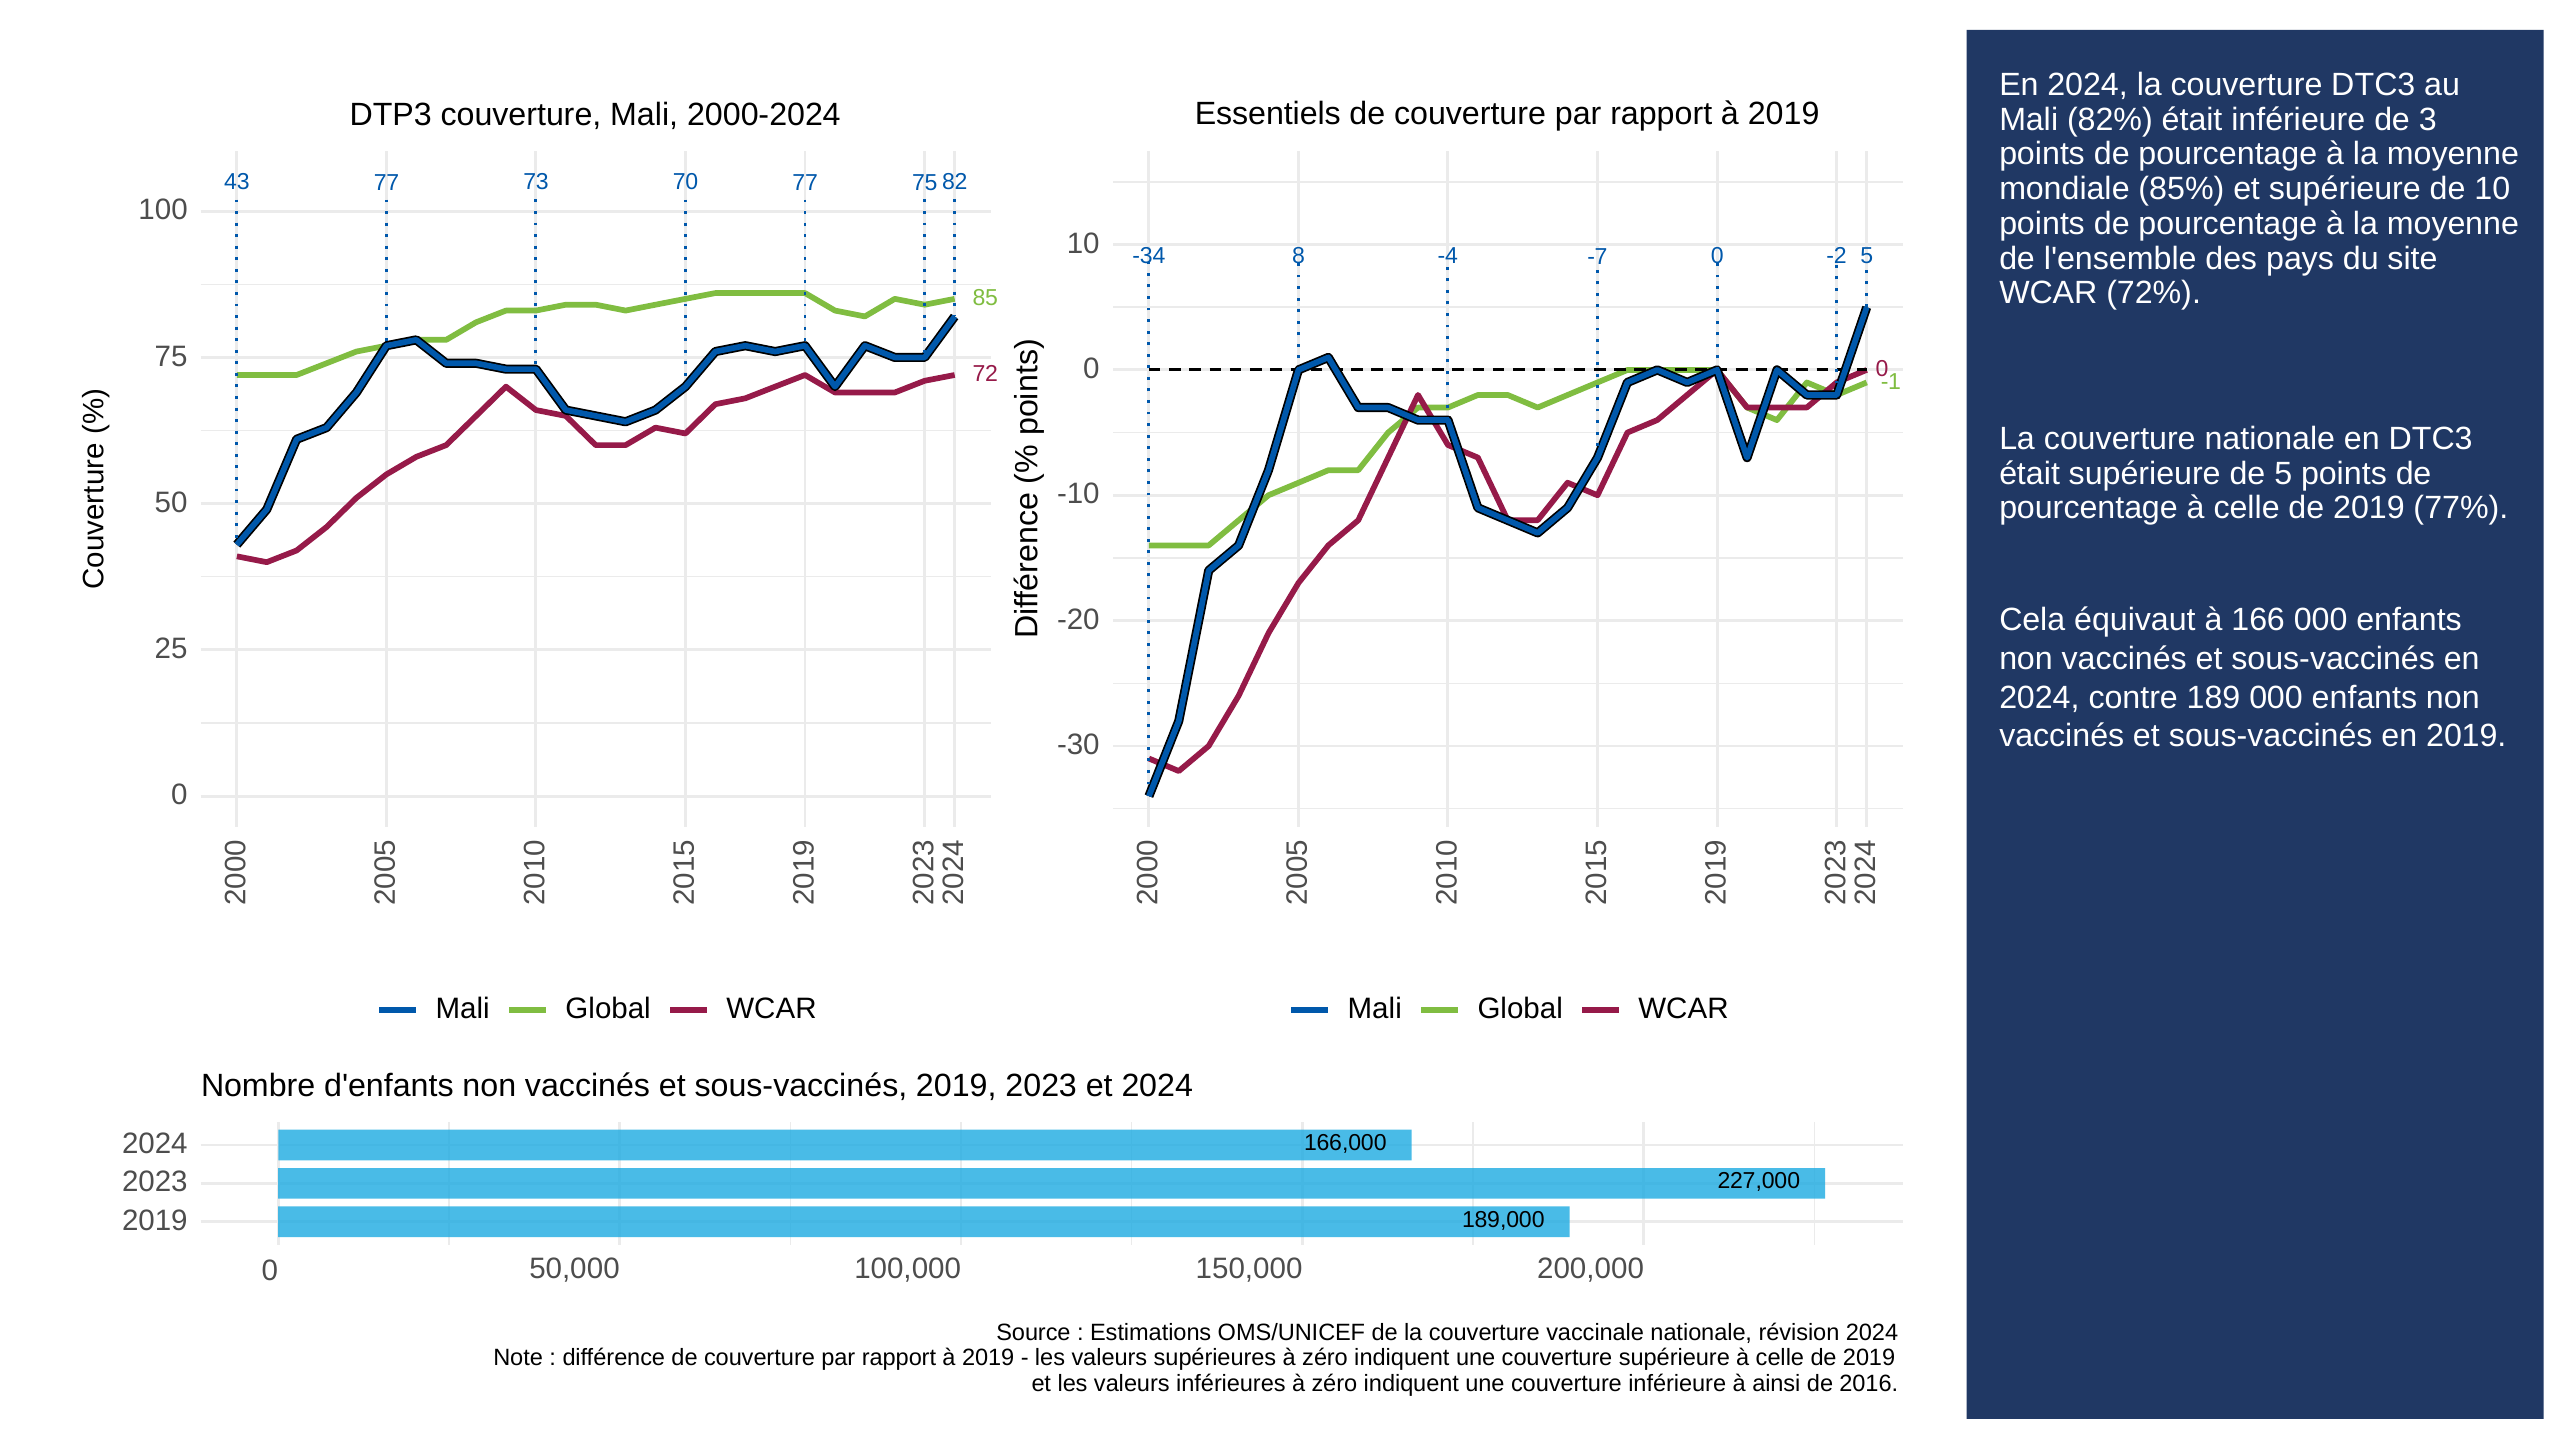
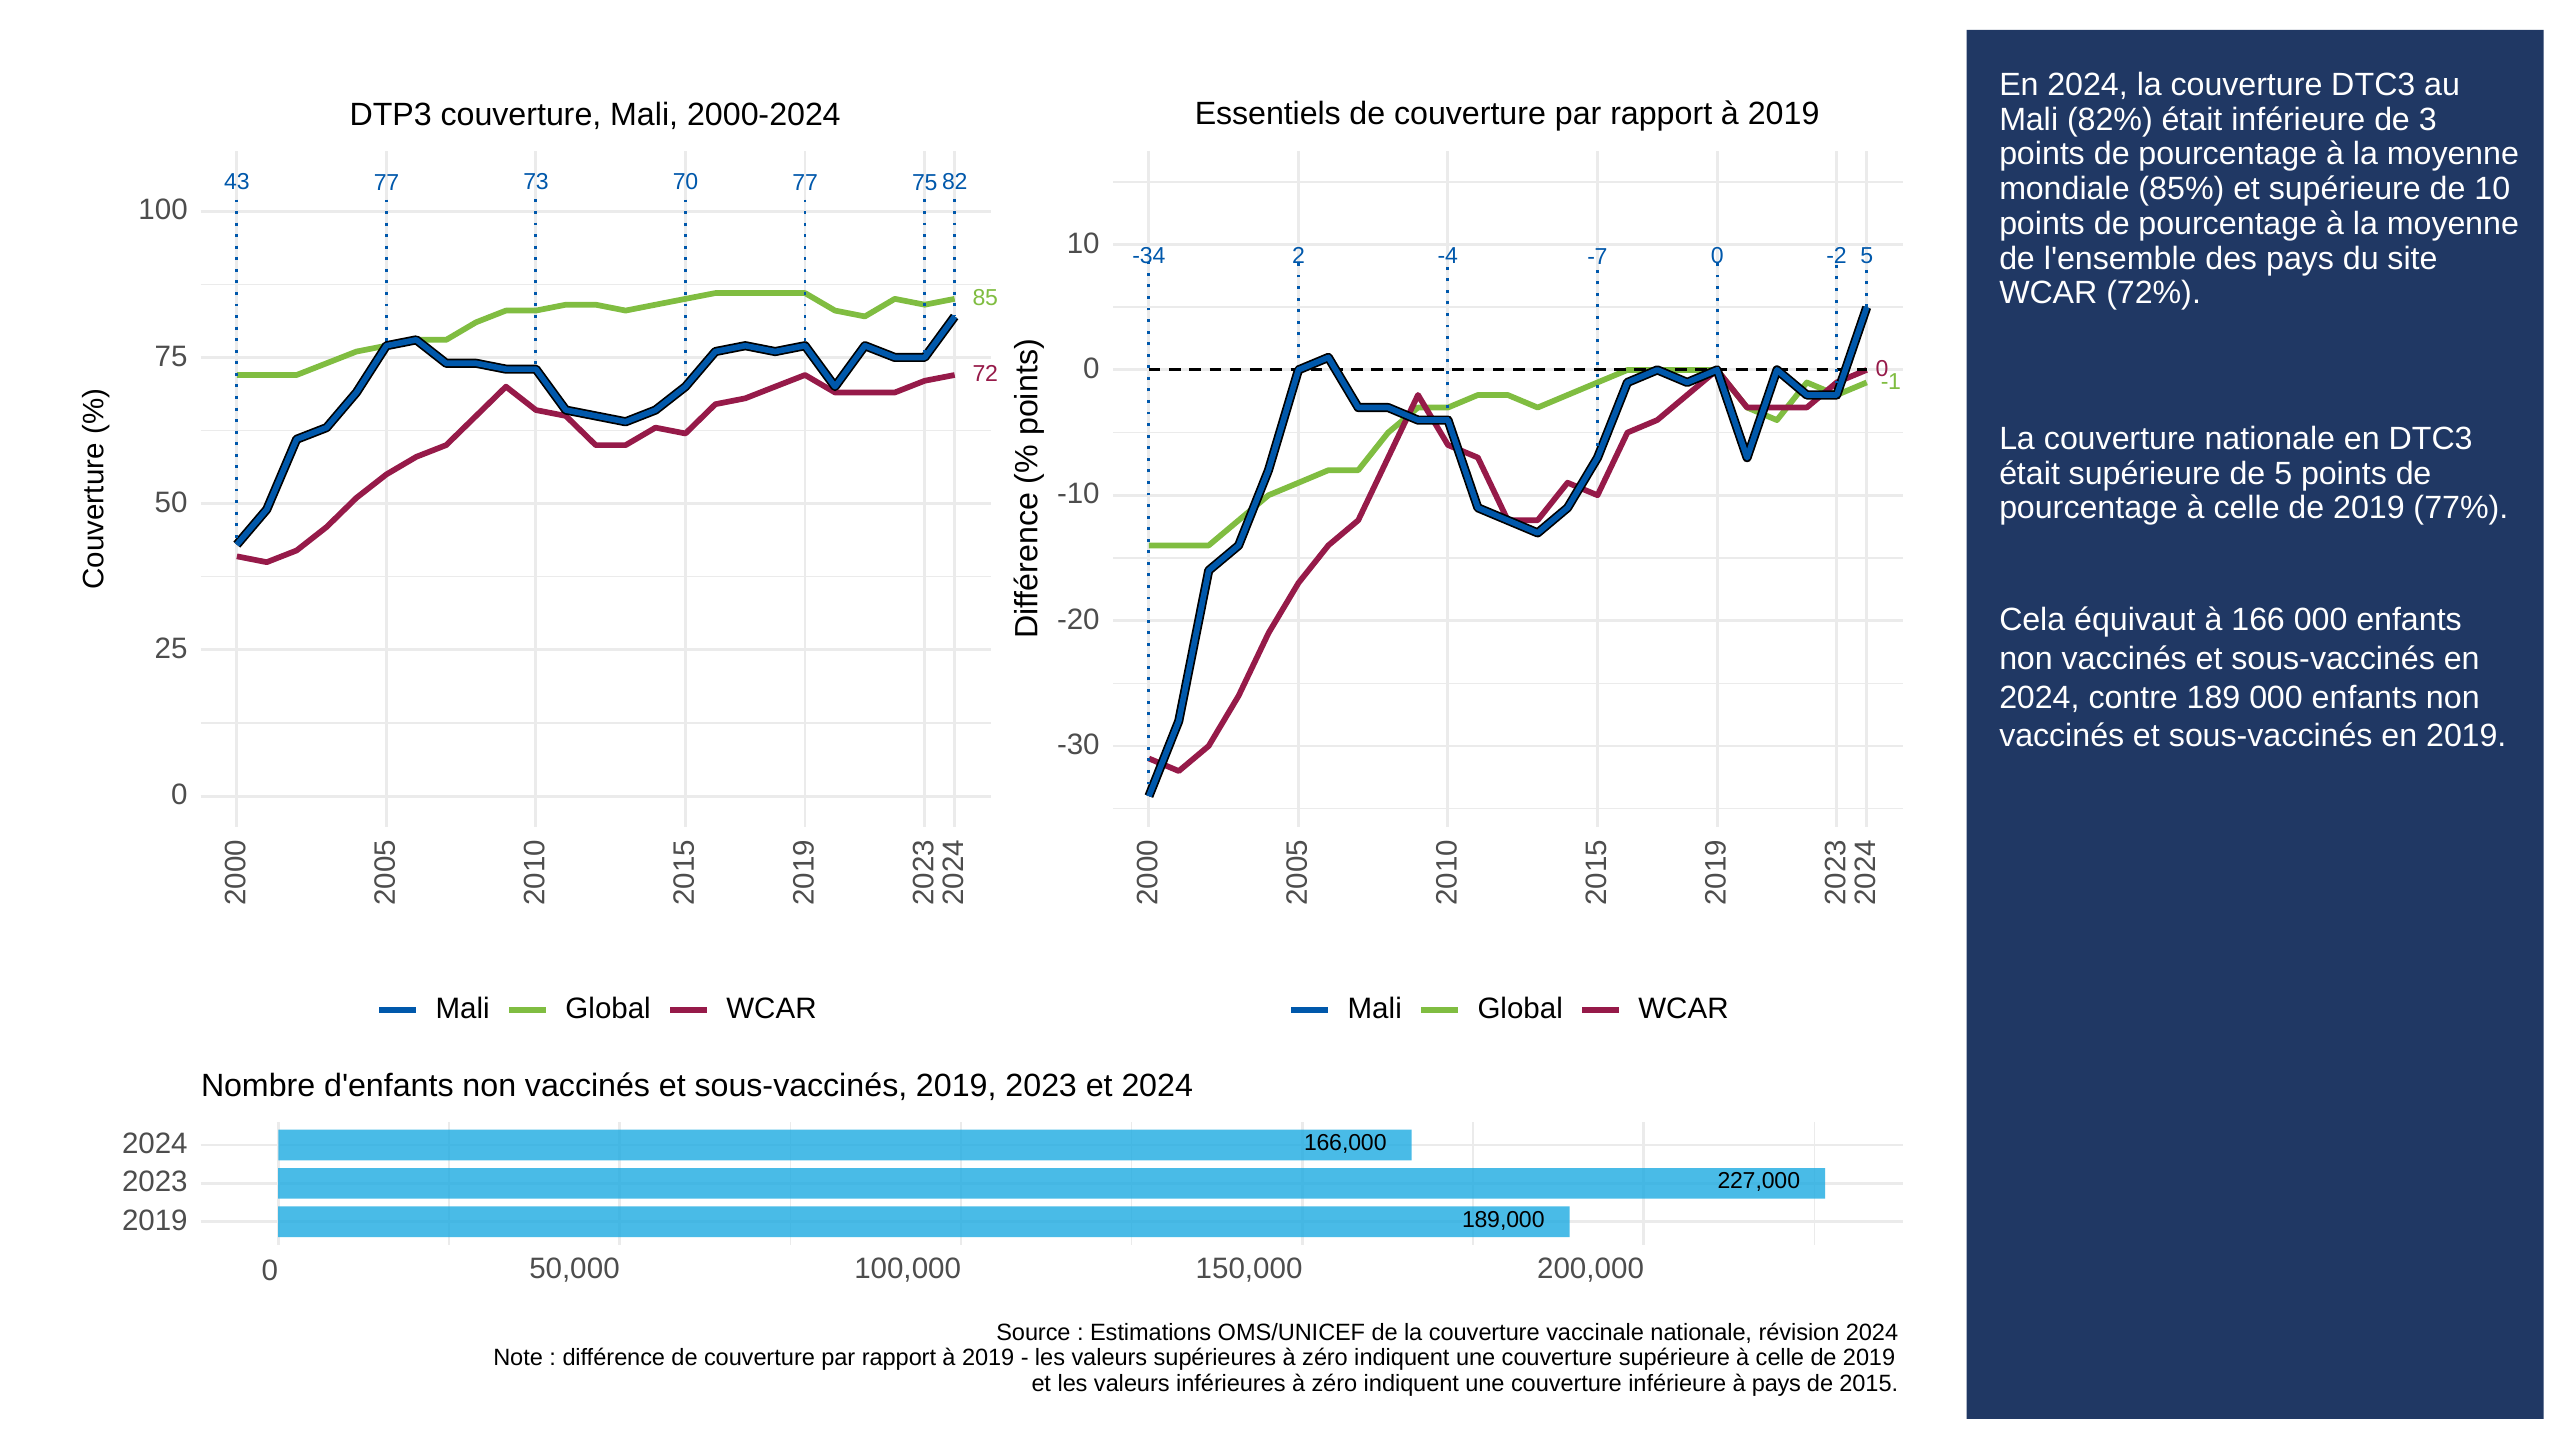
-34 8: 8 -> 2
à ainsi: ainsi -> pays
2016: 2016 -> 2015
